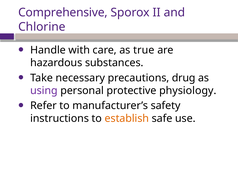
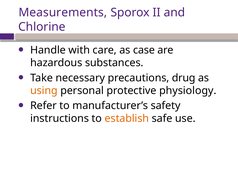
Comprehensive: Comprehensive -> Measurements
true: true -> case
using colour: purple -> orange
